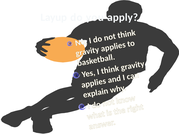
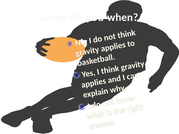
apply: apply -> when
